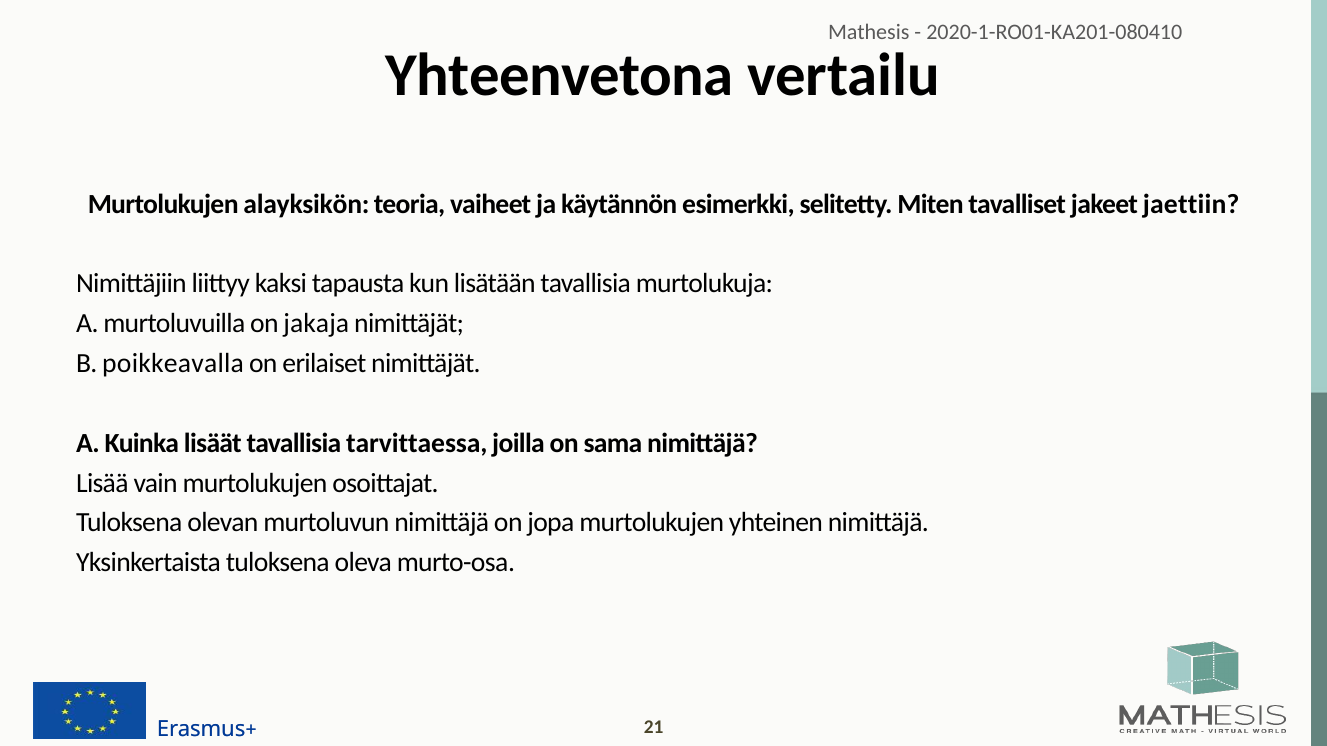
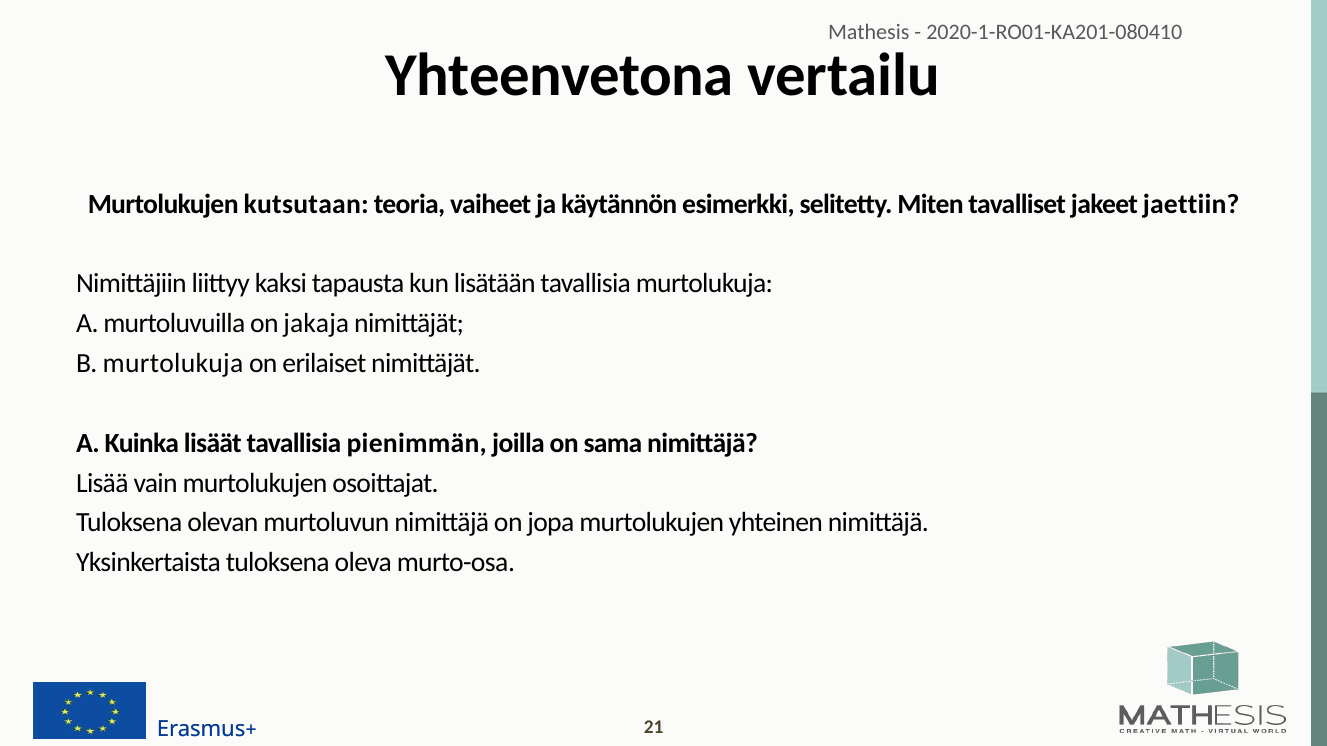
alayksikön: alayksikön -> kutsutaan
B poikkeavalla: poikkeavalla -> murtolukuja
tarvittaessa: tarvittaessa -> pienimmän
